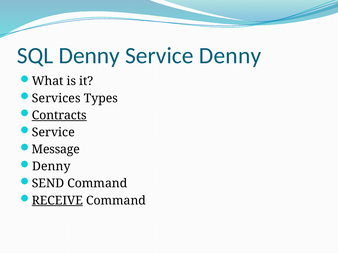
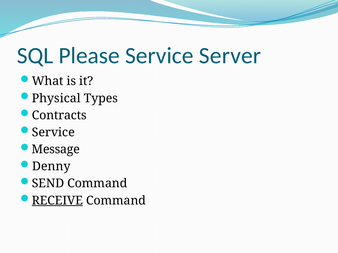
SQL Denny: Denny -> Please
Service Denny: Denny -> Server
Services: Services -> Physical
Contracts underline: present -> none
